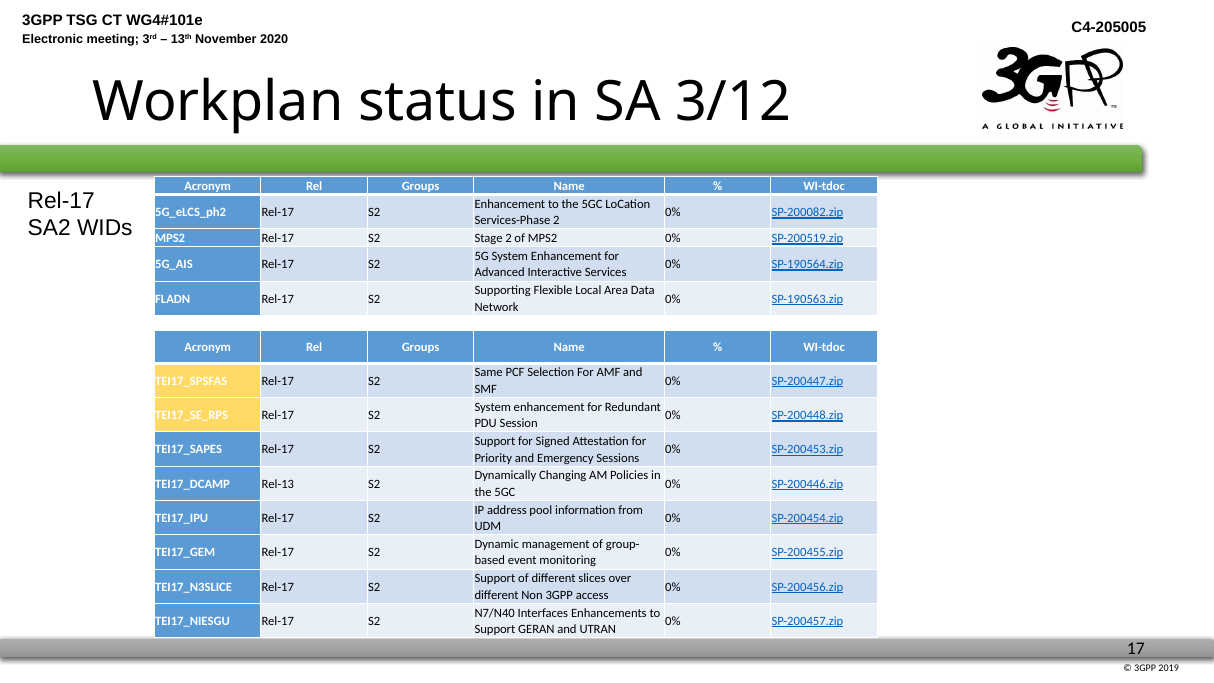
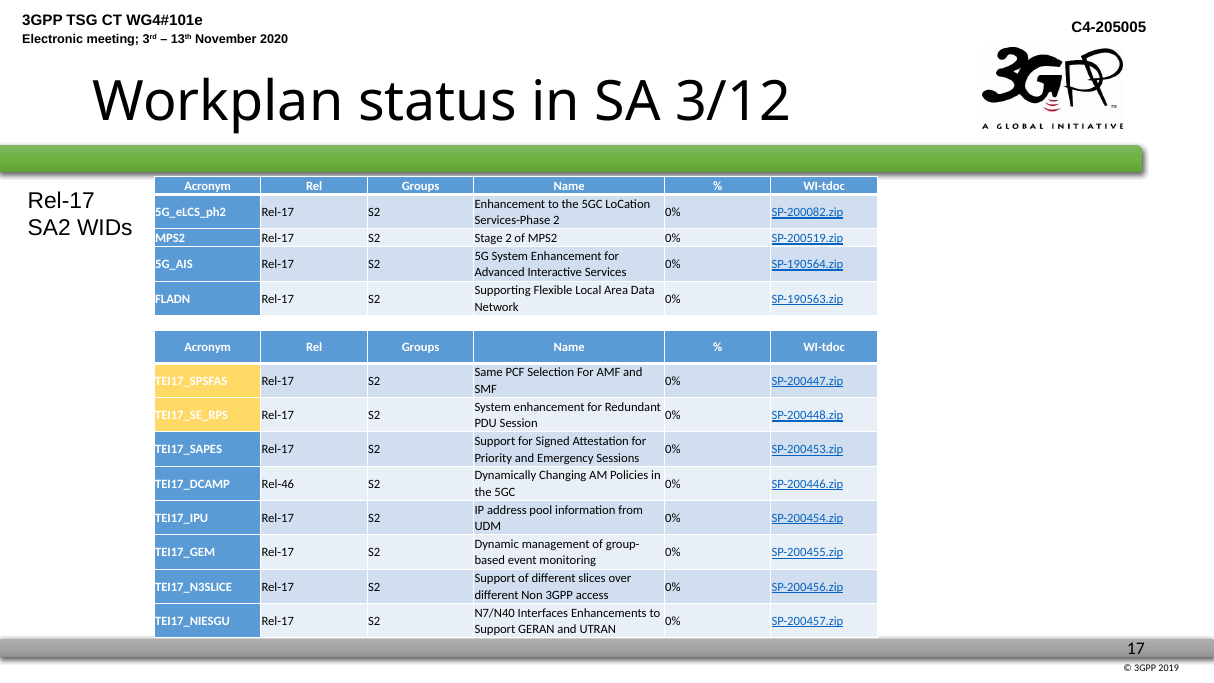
Rel-13: Rel-13 -> Rel-46
